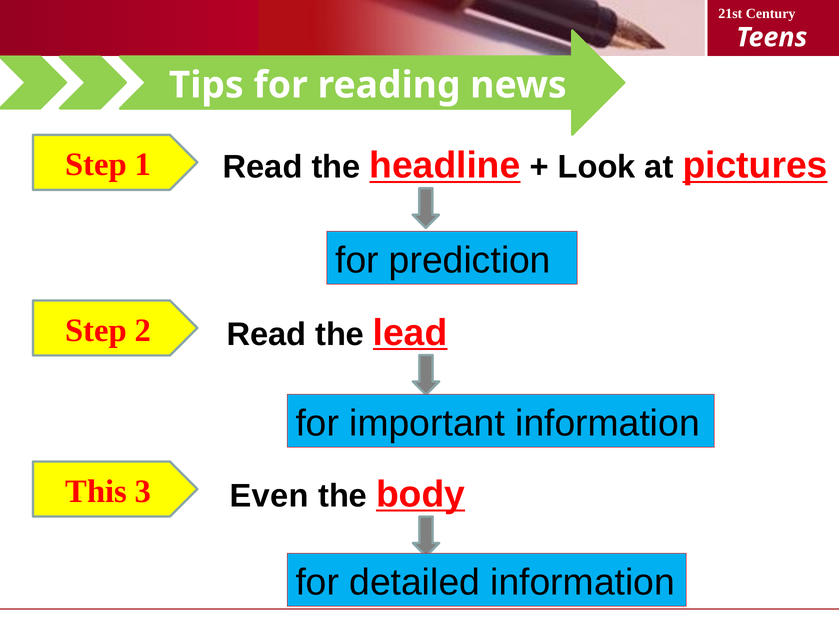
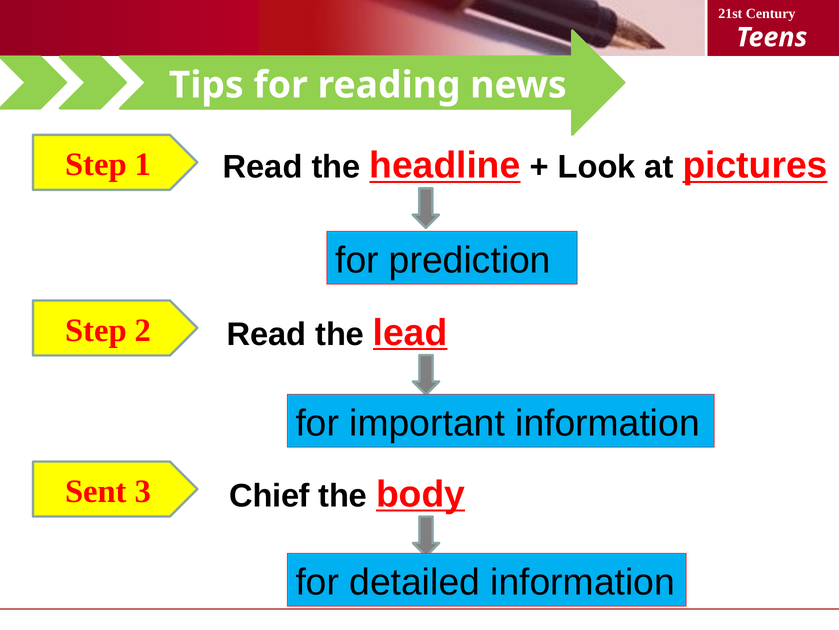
This: This -> Sent
Even: Even -> Chief
